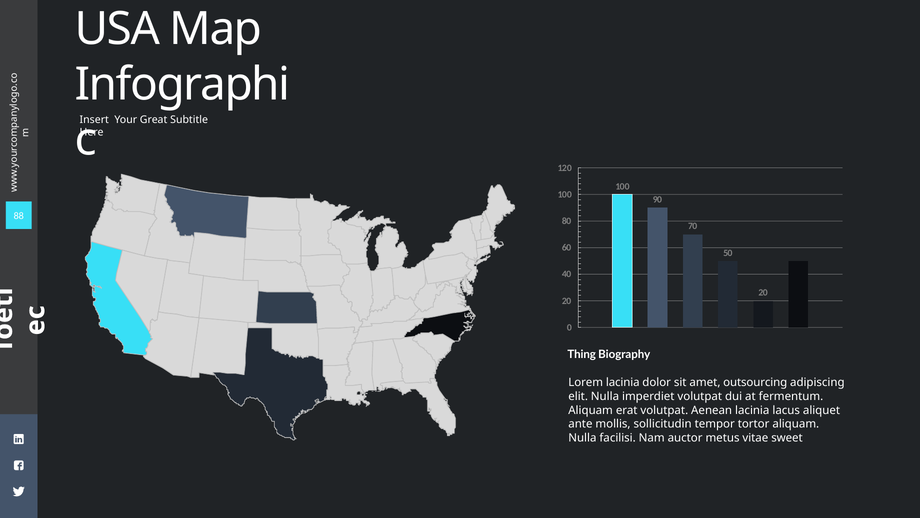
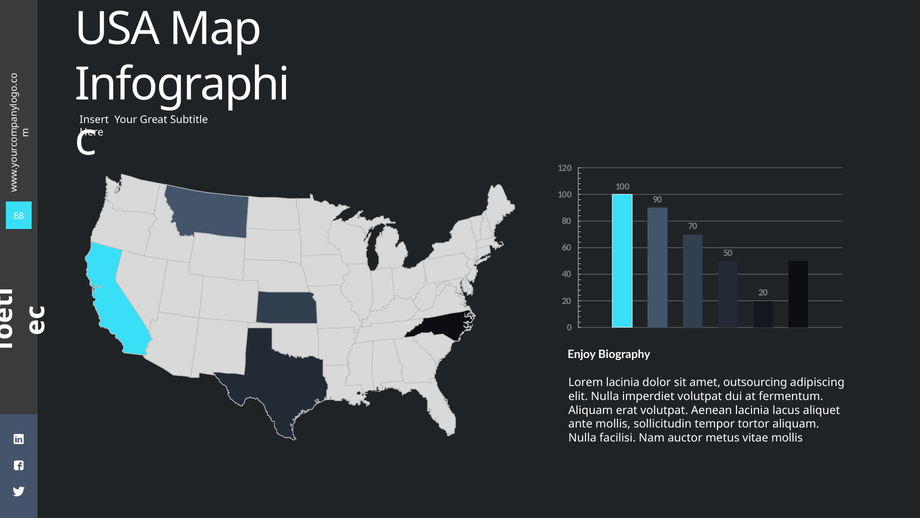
Thing: Thing -> Enjoy
vitae sweet: sweet -> mollis
